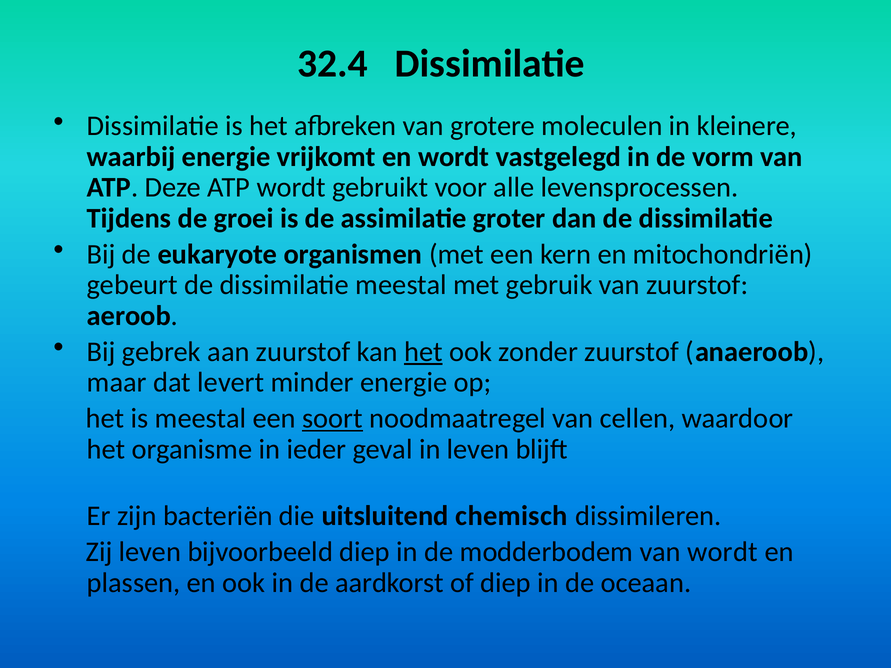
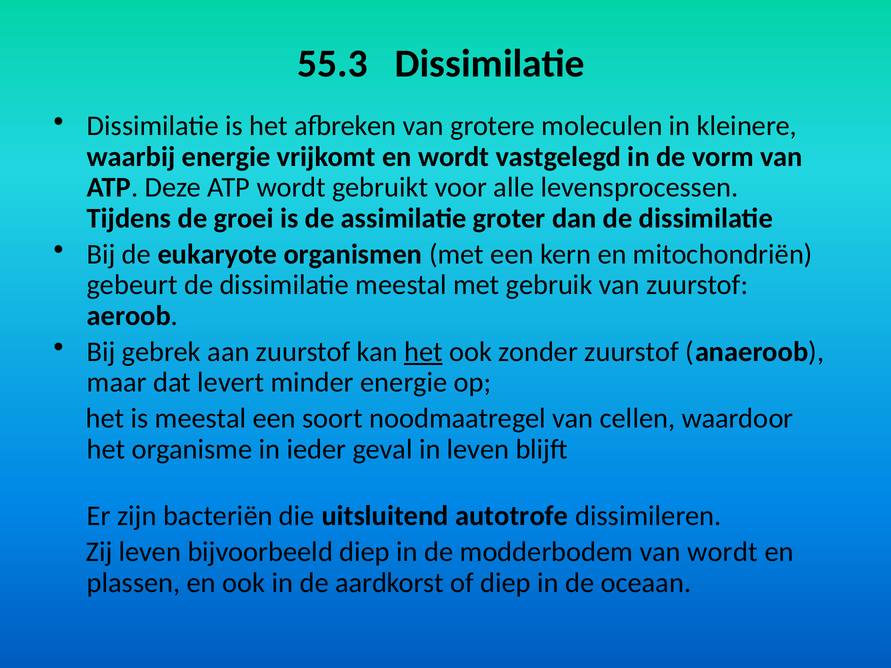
32.4: 32.4 -> 55.3
soort underline: present -> none
chemisch: chemisch -> autotrofe
